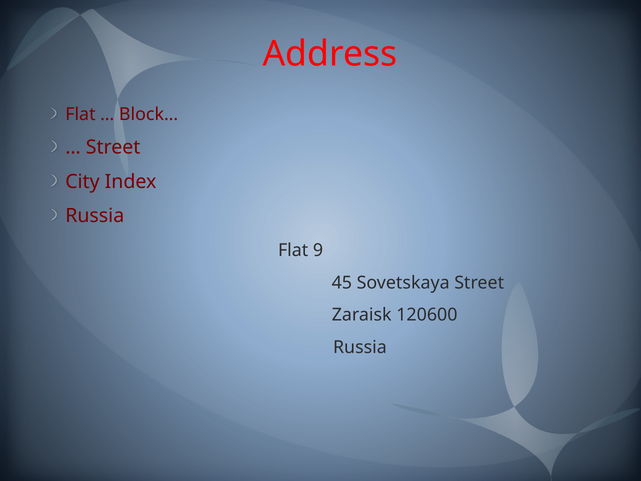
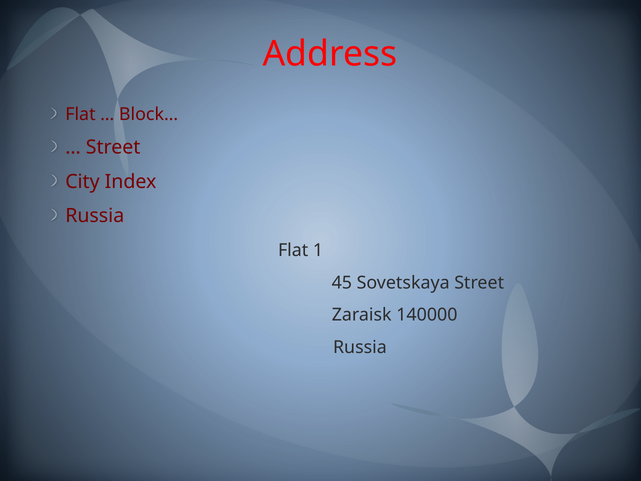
9: 9 -> 1
120600: 120600 -> 140000
